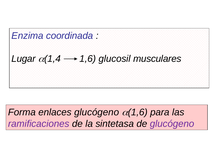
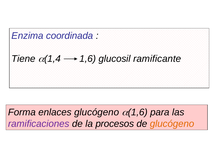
Lugar: Lugar -> Tiene
musculares: musculares -> ramificante
sintetasa: sintetasa -> procesos
glucógeno at (172, 124) colour: purple -> orange
